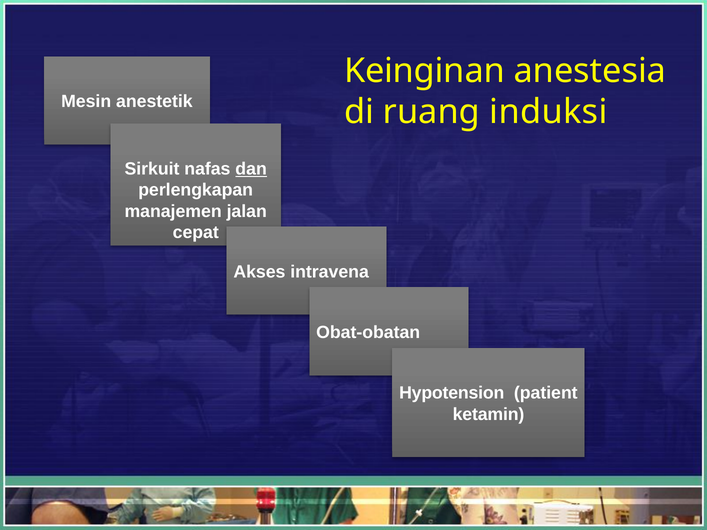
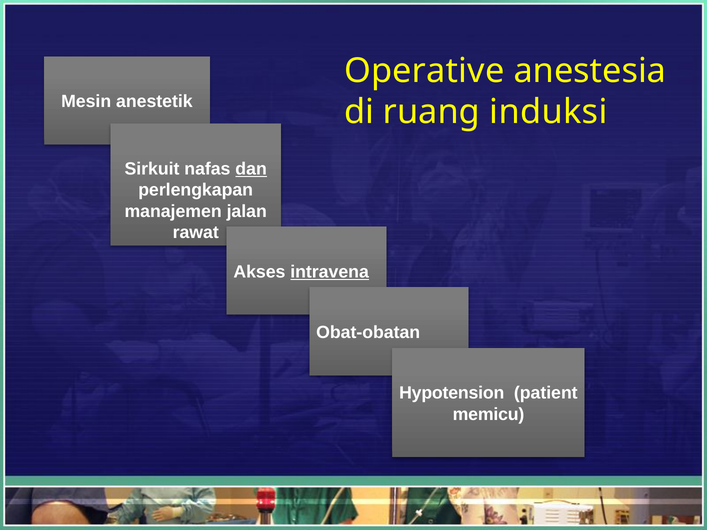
Keinginan: Keinginan -> Operative
cepat: cepat -> rawat
intravena underline: none -> present
ketamin: ketamin -> memicu
